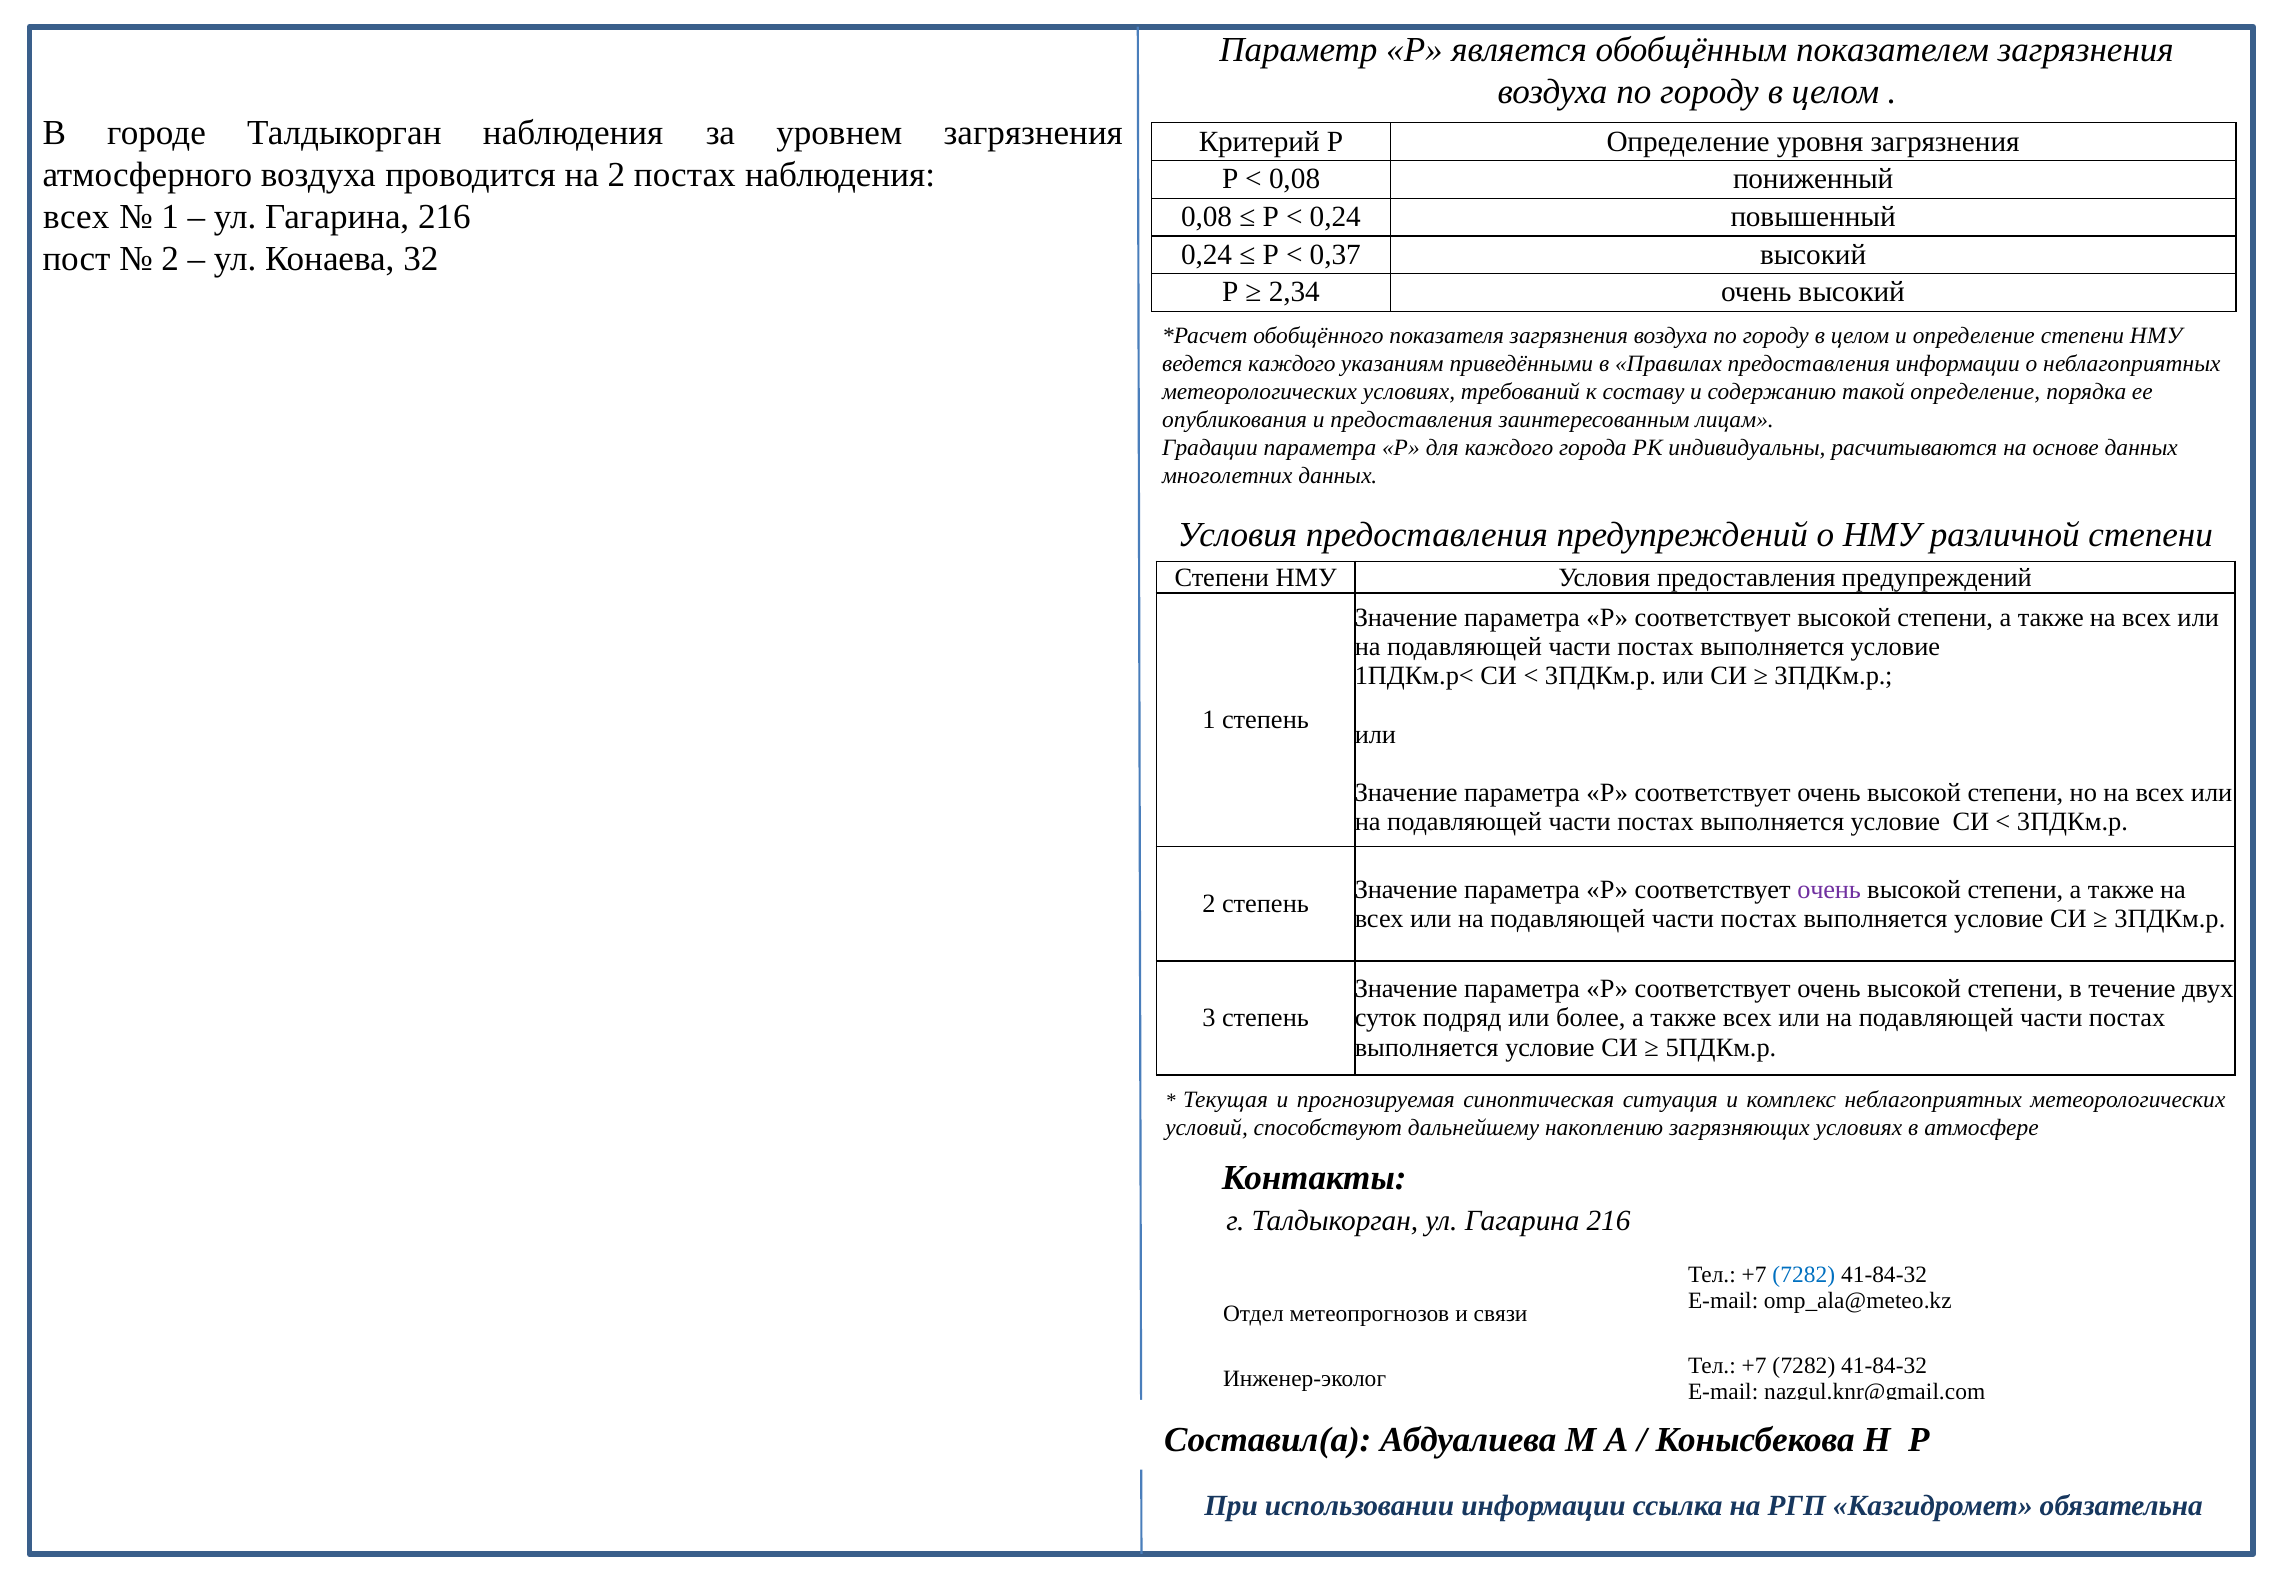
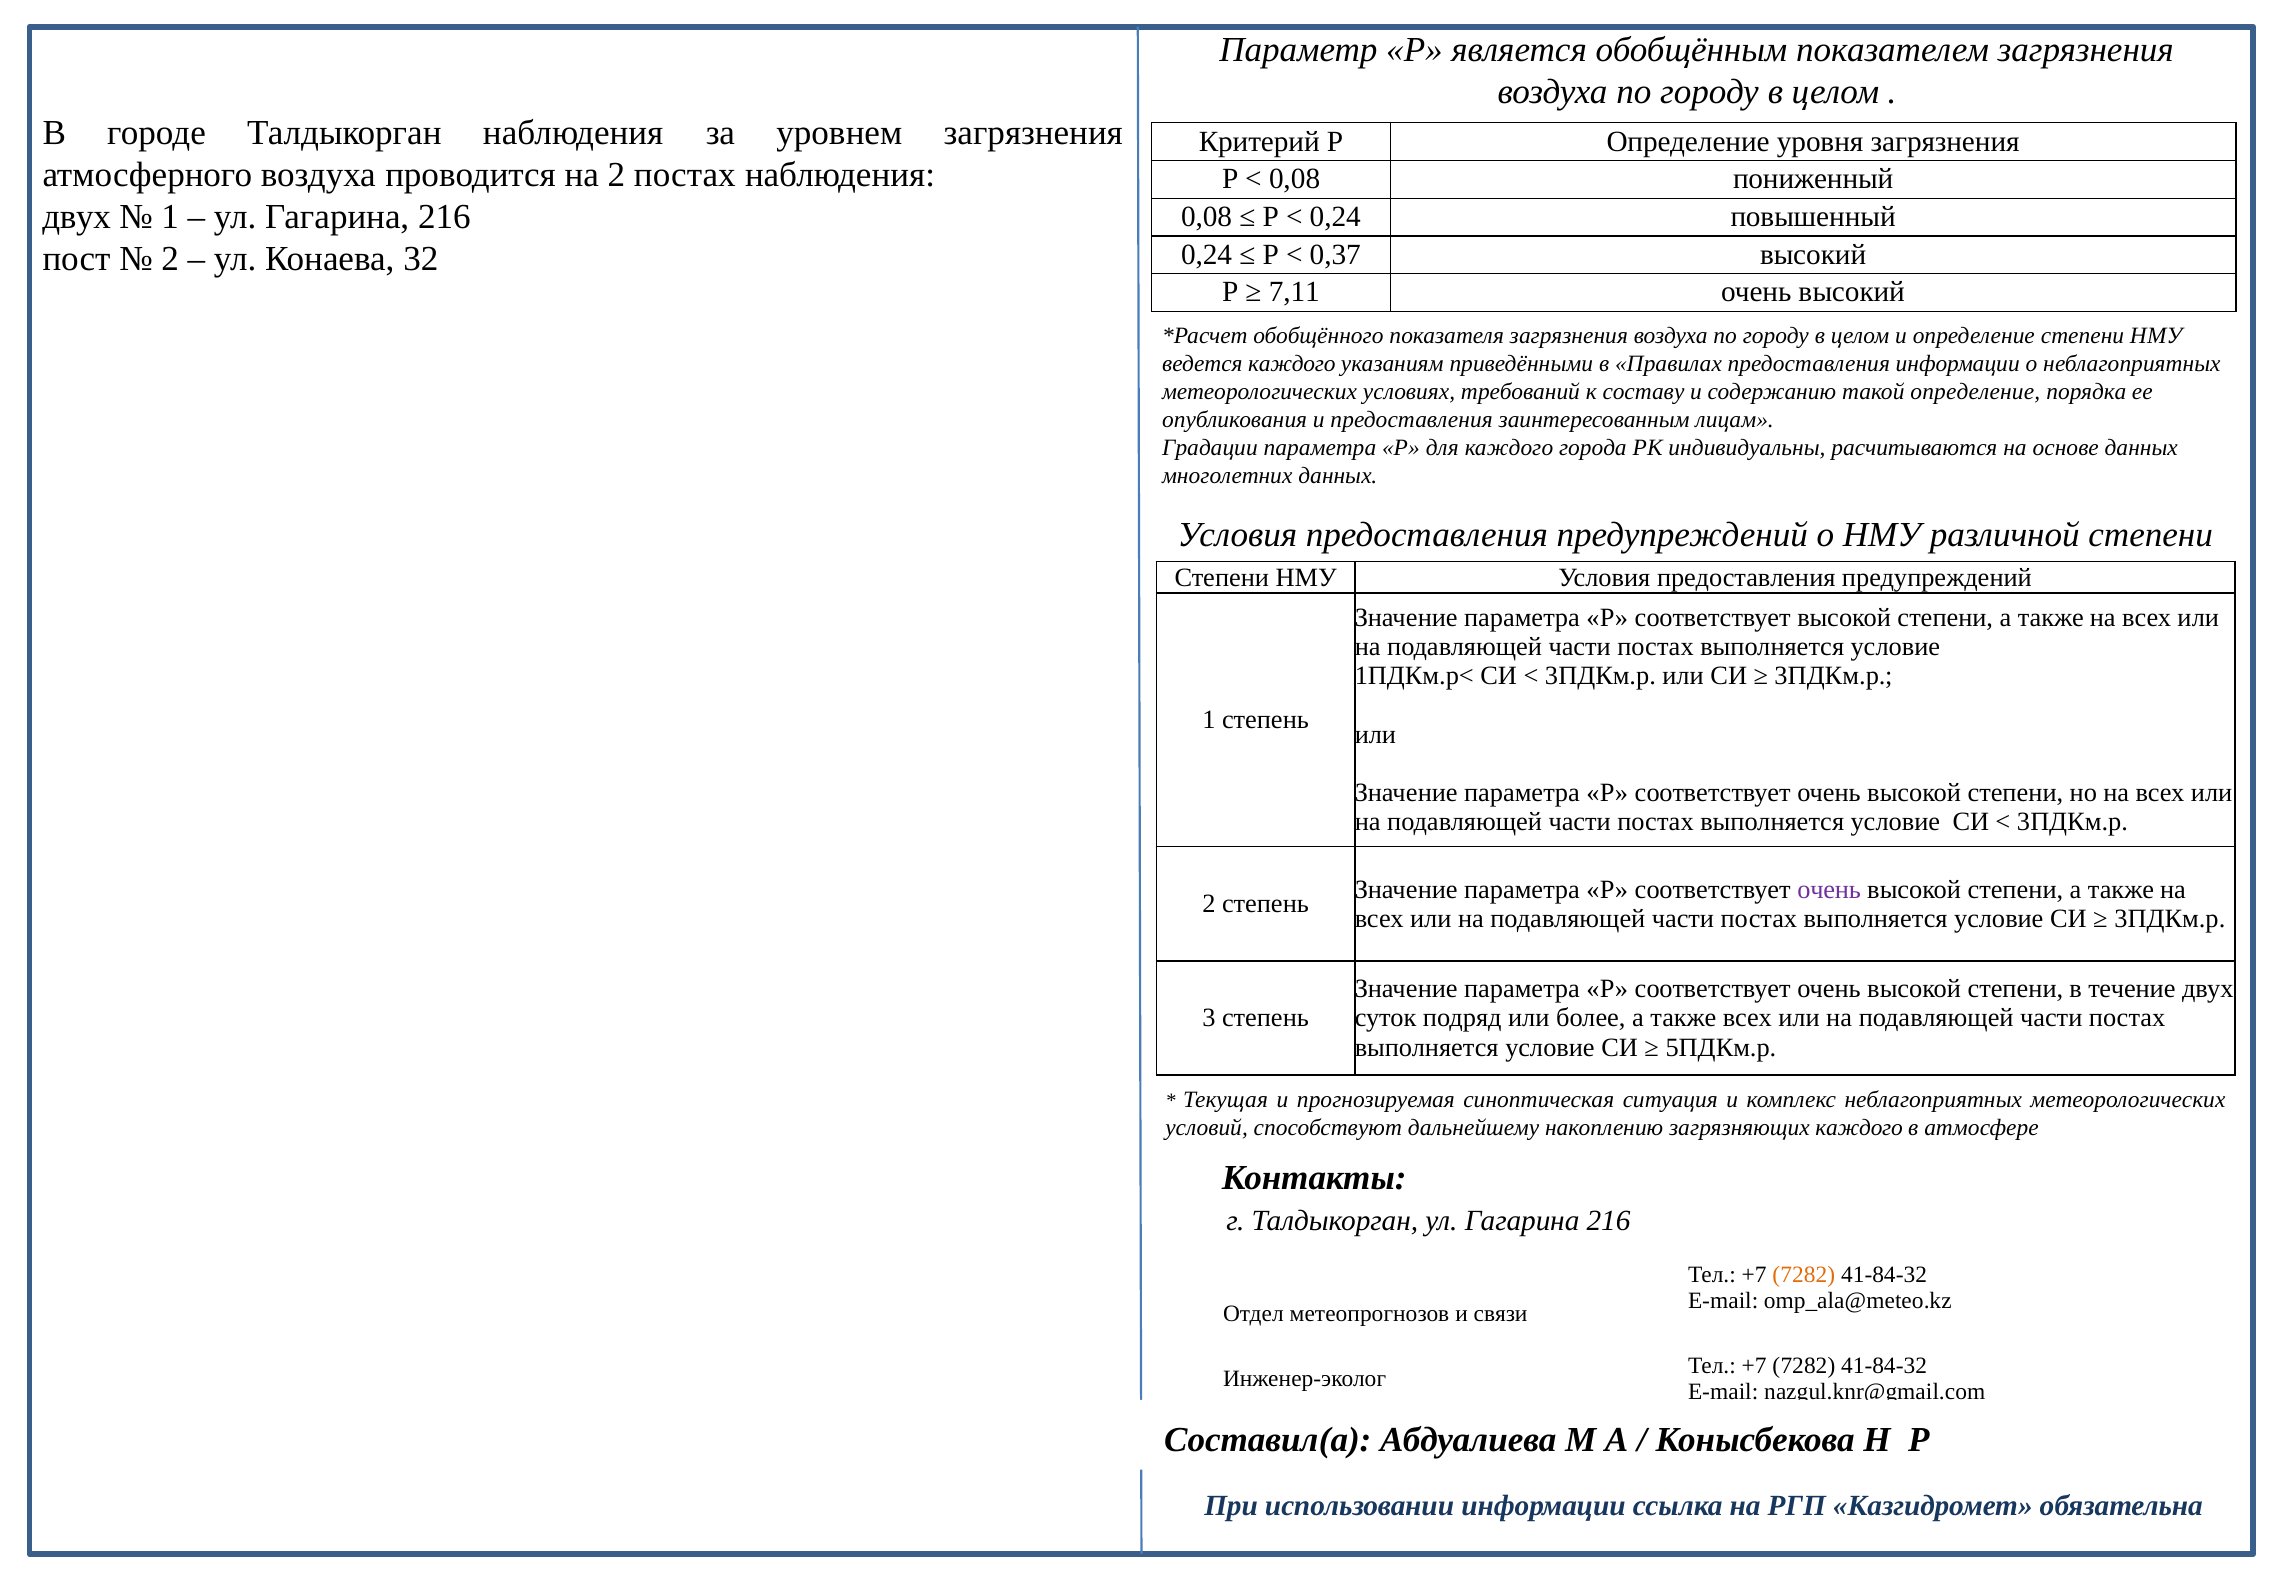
всех at (76, 217): всех -> двух
2,34: 2,34 -> 7,11
загрязняющих условиях: условиях -> каждого
7282 at (1804, 1274) colour: blue -> orange
